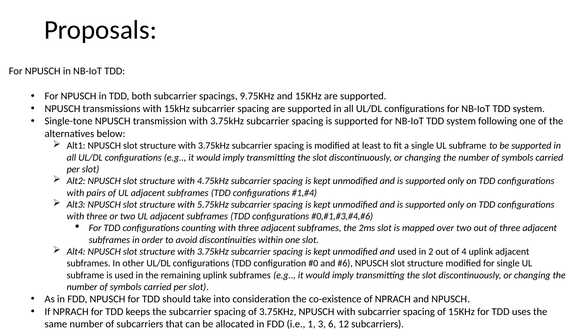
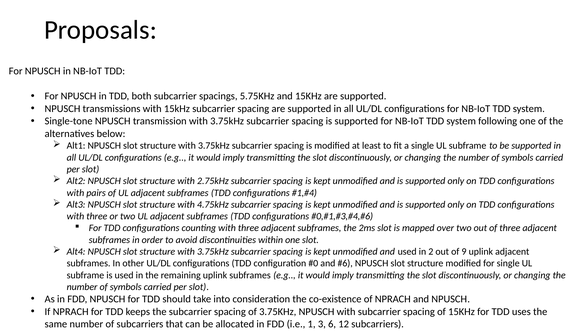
9.75KHz: 9.75KHz -> 5.75KHz
4.75kHz: 4.75kHz -> 2.75kHz
5.75kHz: 5.75kHz -> 4.75kHz
4: 4 -> 9
